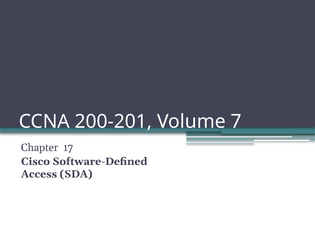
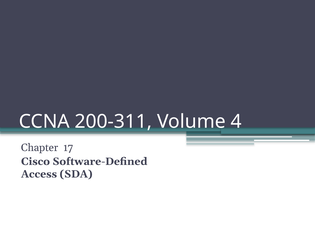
200-201: 200-201 -> 200-311
7: 7 -> 4
